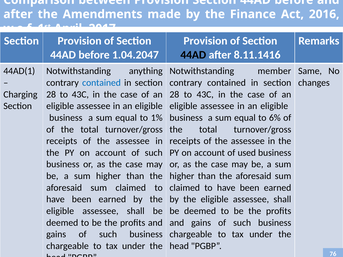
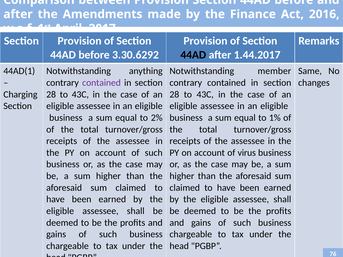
1.04.2047: 1.04.2047 -> 3.30.6292
8.11.1416: 8.11.1416 -> 1.44.2017
contained at (101, 83) colour: blue -> purple
1%: 1% -> 2%
6%: 6% -> 1%
used: used -> virus
